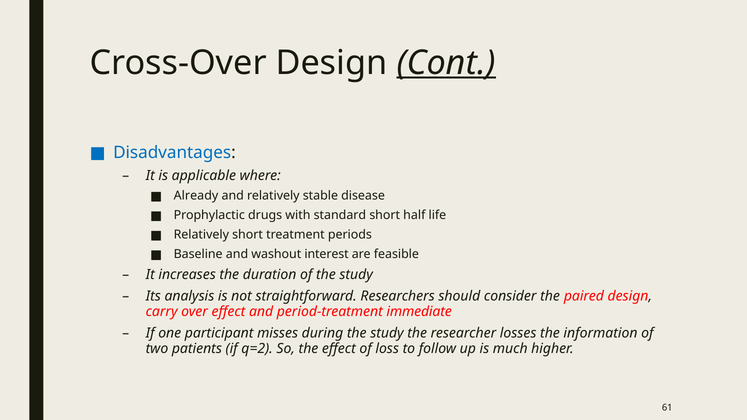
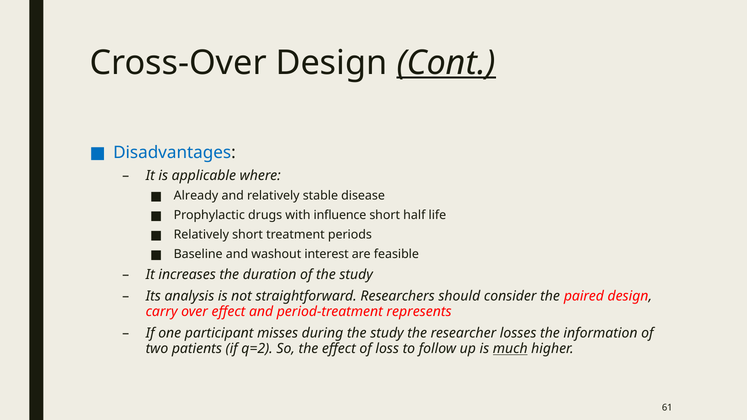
standard: standard -> influence
immediate: immediate -> represents
much underline: none -> present
